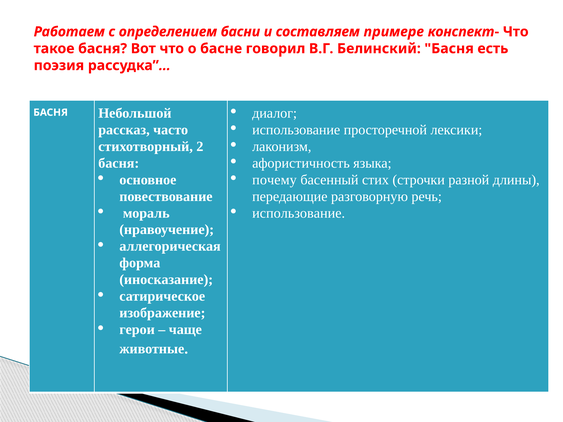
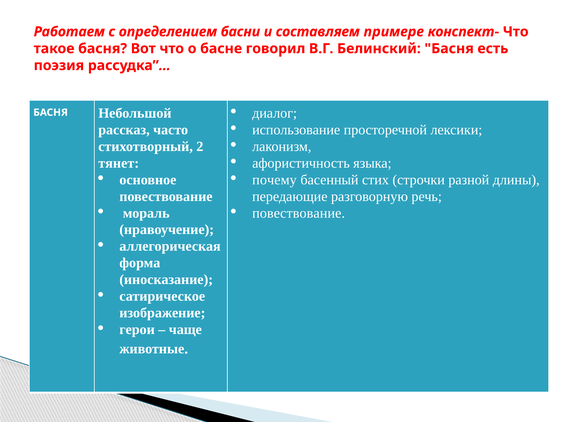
басня at (119, 163): басня -> тянет
использование at (299, 213): использование -> повествование
